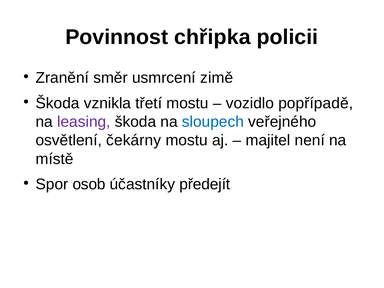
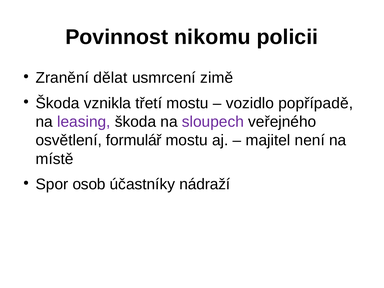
chřipka: chřipka -> nikomu
směr: směr -> dělat
sloupech colour: blue -> purple
čekárny: čekárny -> formulář
předejít: předejít -> nádraží
